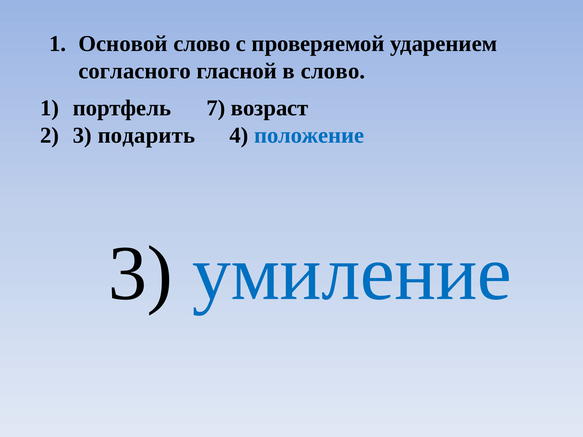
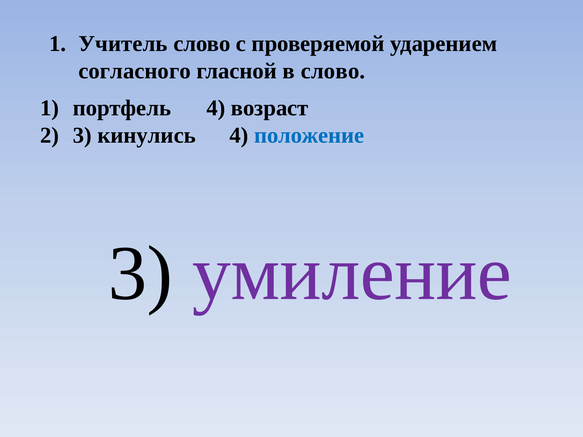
Основой: Основой -> Учитель
портфель 7: 7 -> 4
подарить: подарить -> кинулись
умиление colour: blue -> purple
